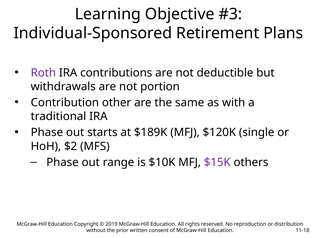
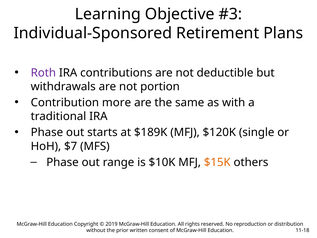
other: other -> more
$2: $2 -> $7
$15K colour: purple -> orange
